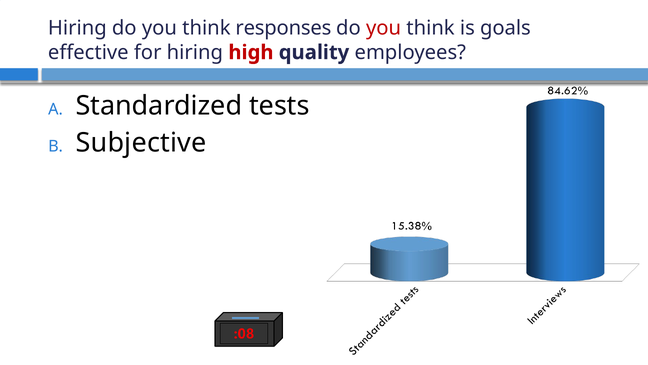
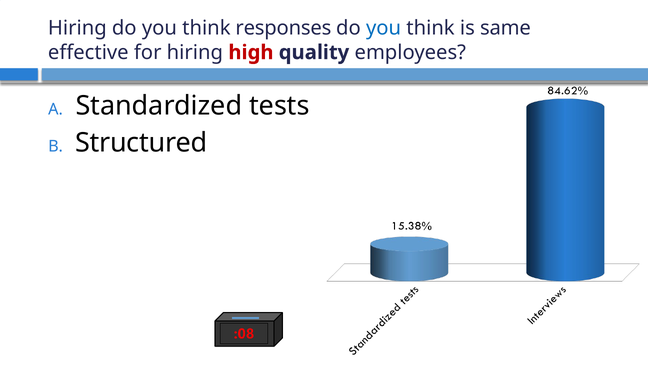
you at (384, 28) colour: red -> blue
goals: goals -> same
Subjective: Subjective -> Structured
